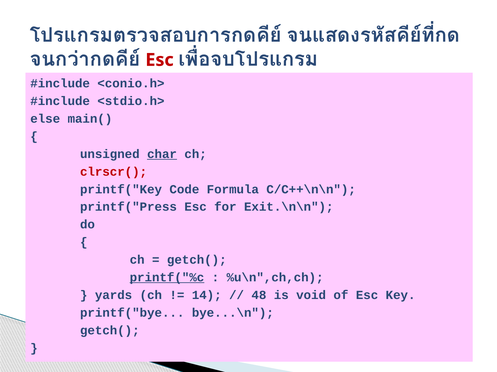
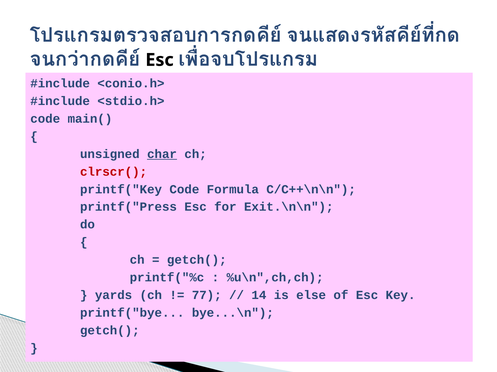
Esc at (160, 60) colour: red -> black
else at (45, 119): else -> code
printf("%c underline: present -> none
14: 14 -> 77
48: 48 -> 14
void: void -> else
